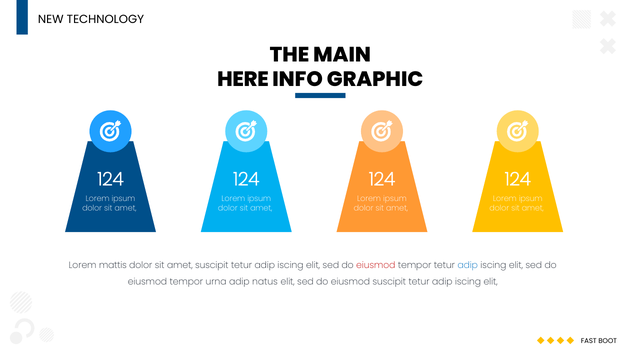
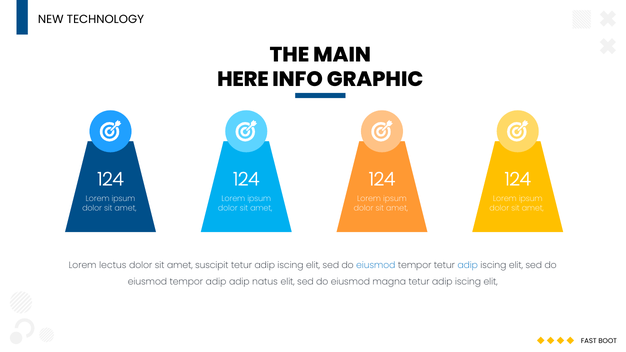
mattis: mattis -> lectus
eiusmod at (376, 265) colour: red -> blue
tempor urna: urna -> adip
eiusmod suscipit: suscipit -> magna
